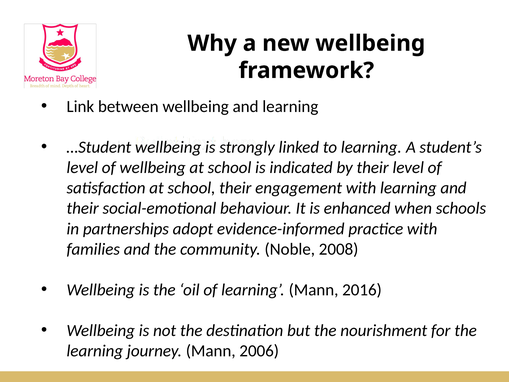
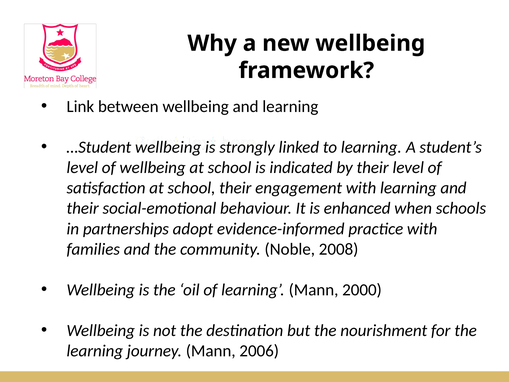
2016: 2016 -> 2000
